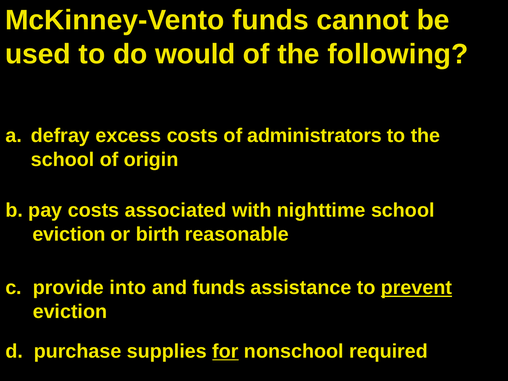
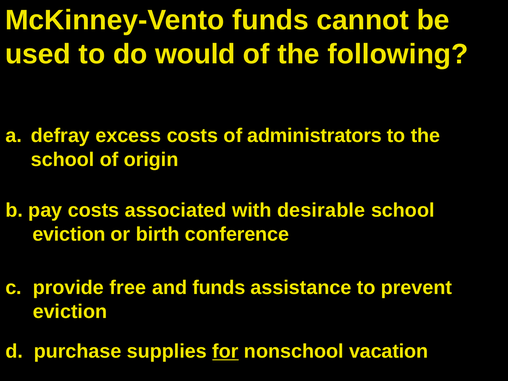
nighttime: nighttime -> desirable
reasonable: reasonable -> conference
into: into -> free
prevent underline: present -> none
required: required -> vacation
